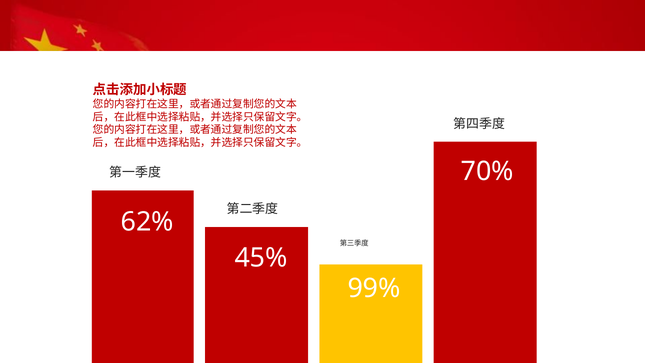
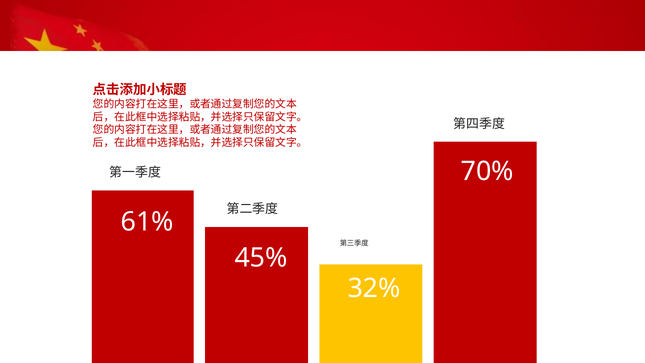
62%: 62% -> 61%
99%: 99% -> 32%
